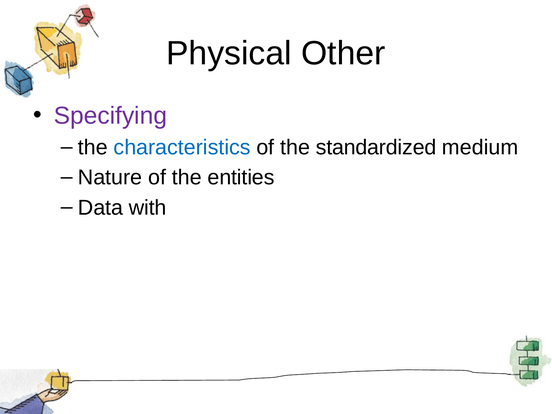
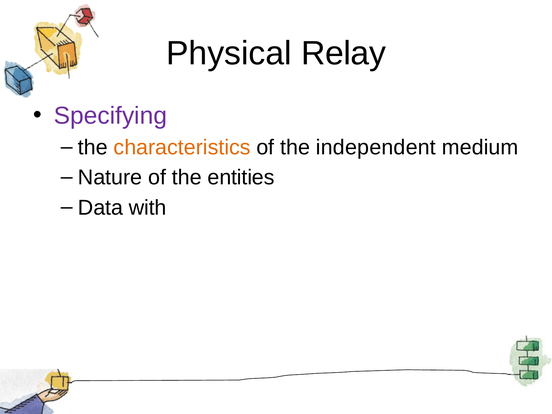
Other: Other -> Relay
characteristics colour: blue -> orange
standardized: standardized -> independent
